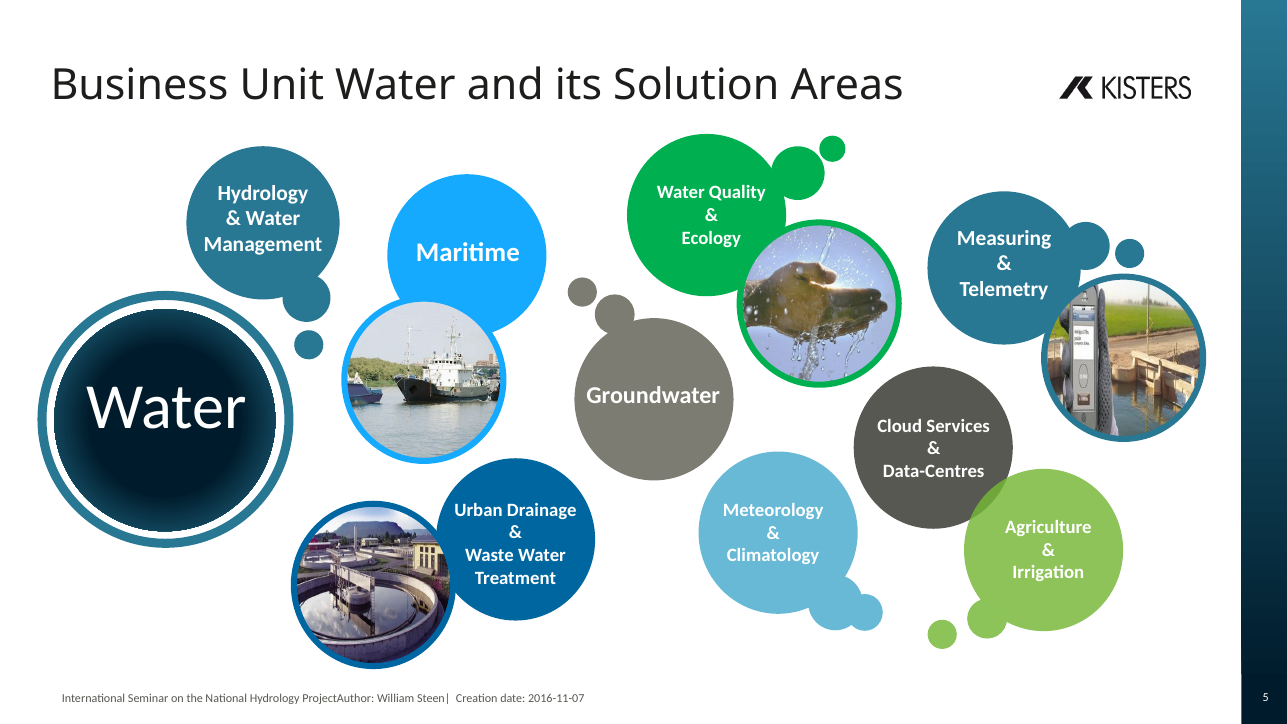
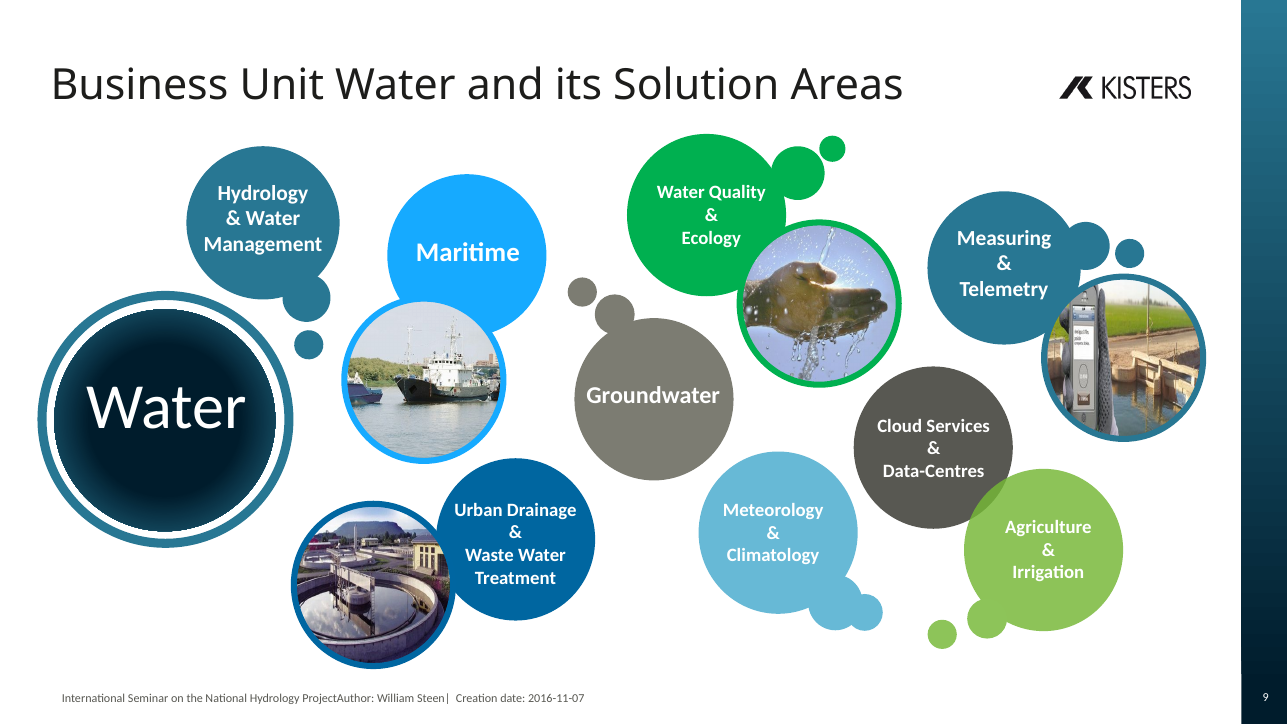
5: 5 -> 9
